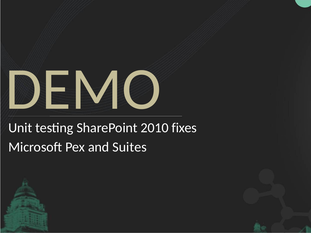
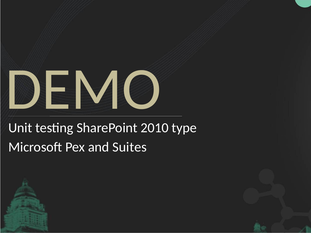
fixes: fixes -> type
